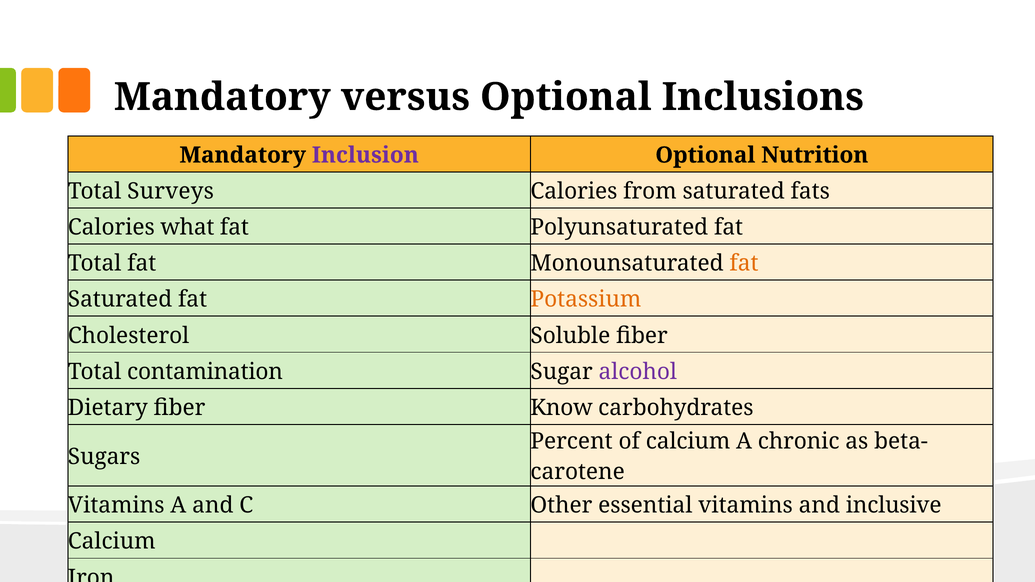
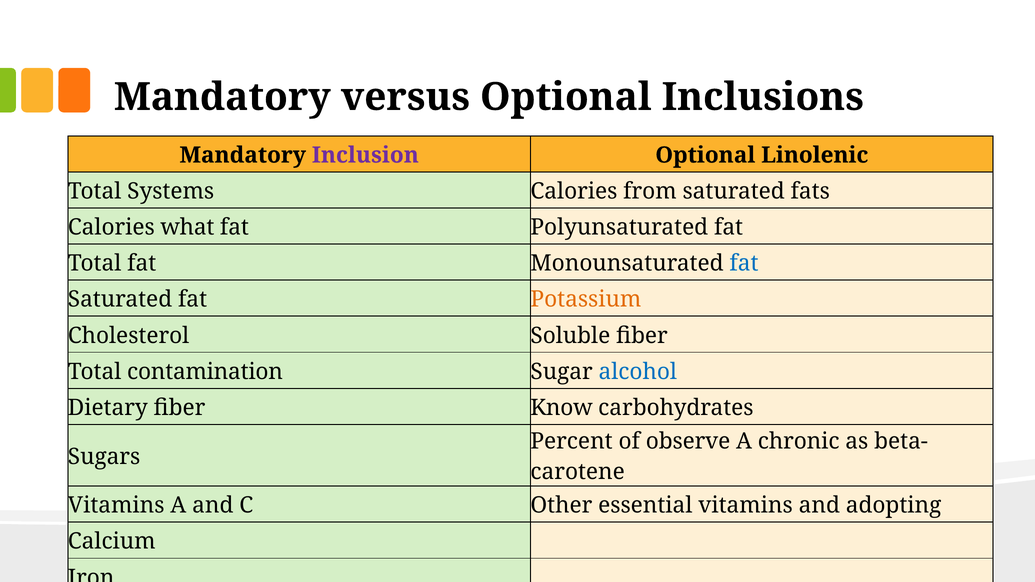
Nutrition: Nutrition -> Linolenic
Surveys: Surveys -> Systems
fat at (744, 264) colour: orange -> blue
alcohol colour: purple -> blue
of calcium: calcium -> observe
inclusive: inclusive -> adopting
